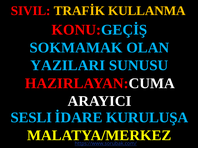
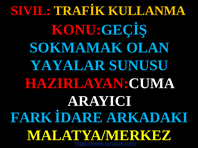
YAZILARI: YAZILARI -> YAYALAR
SESLI: SESLI -> FARK
KURULUŞA: KURULUŞA -> ARKADAKI
